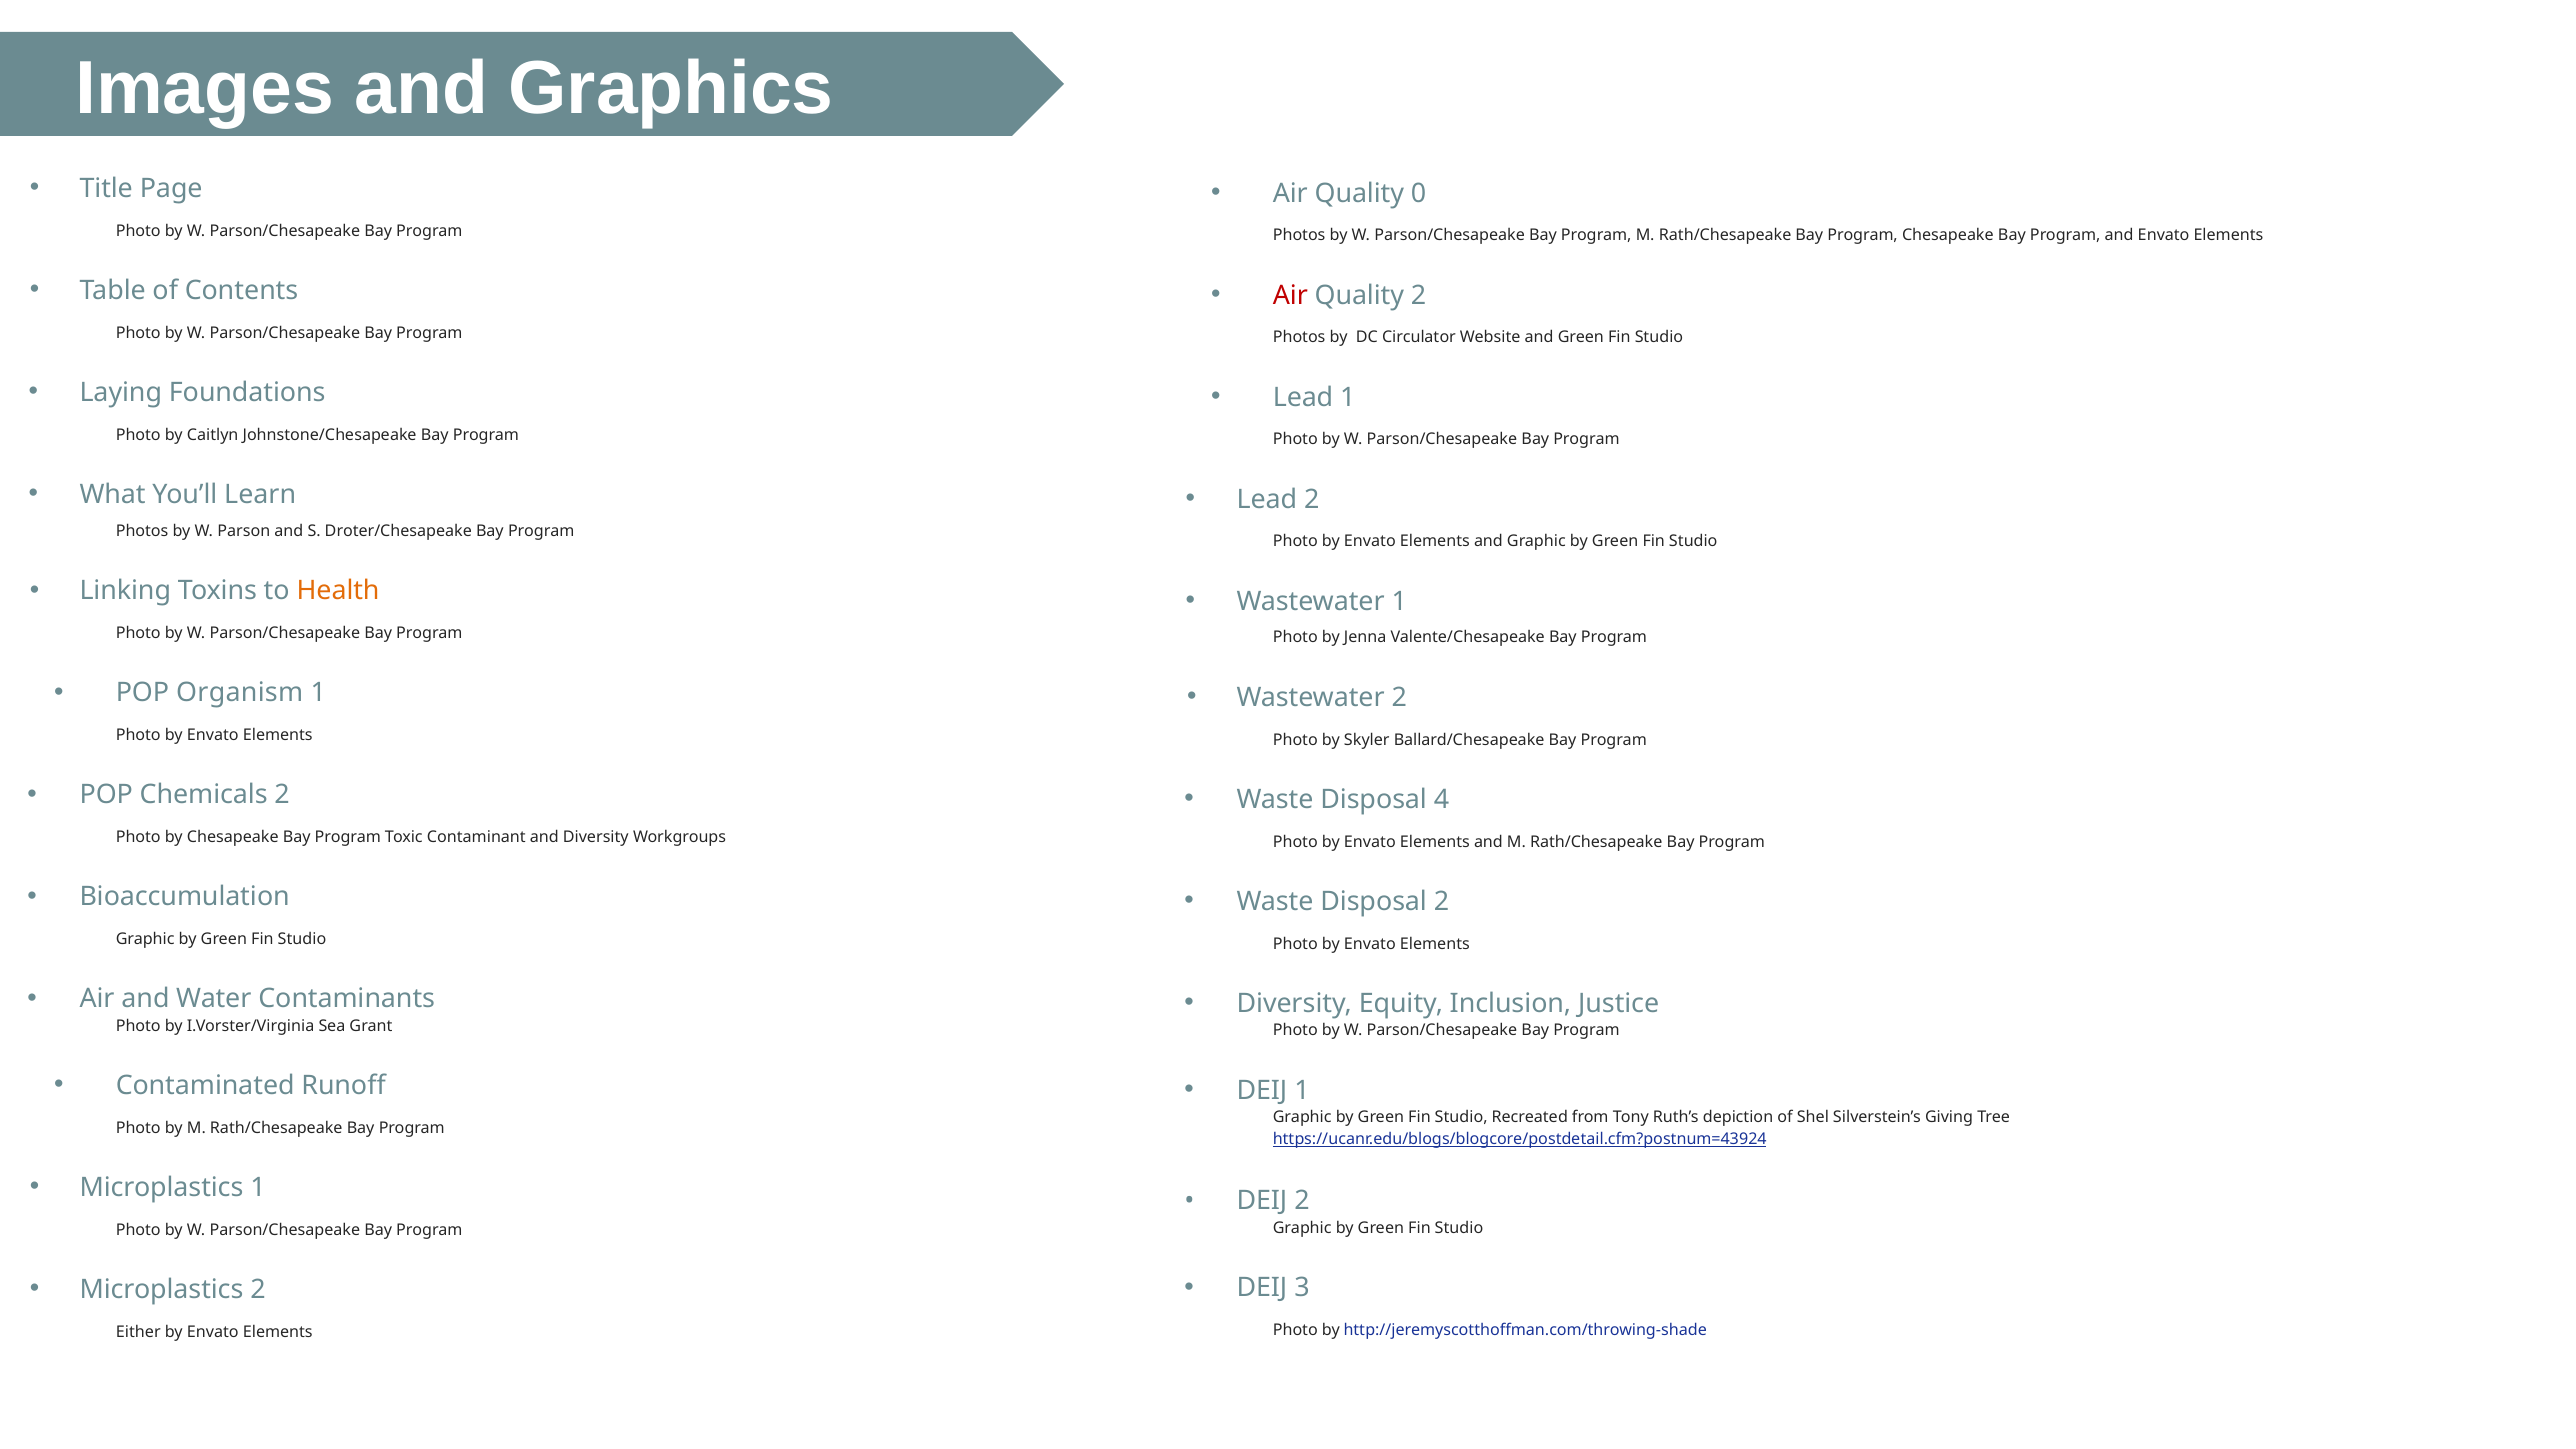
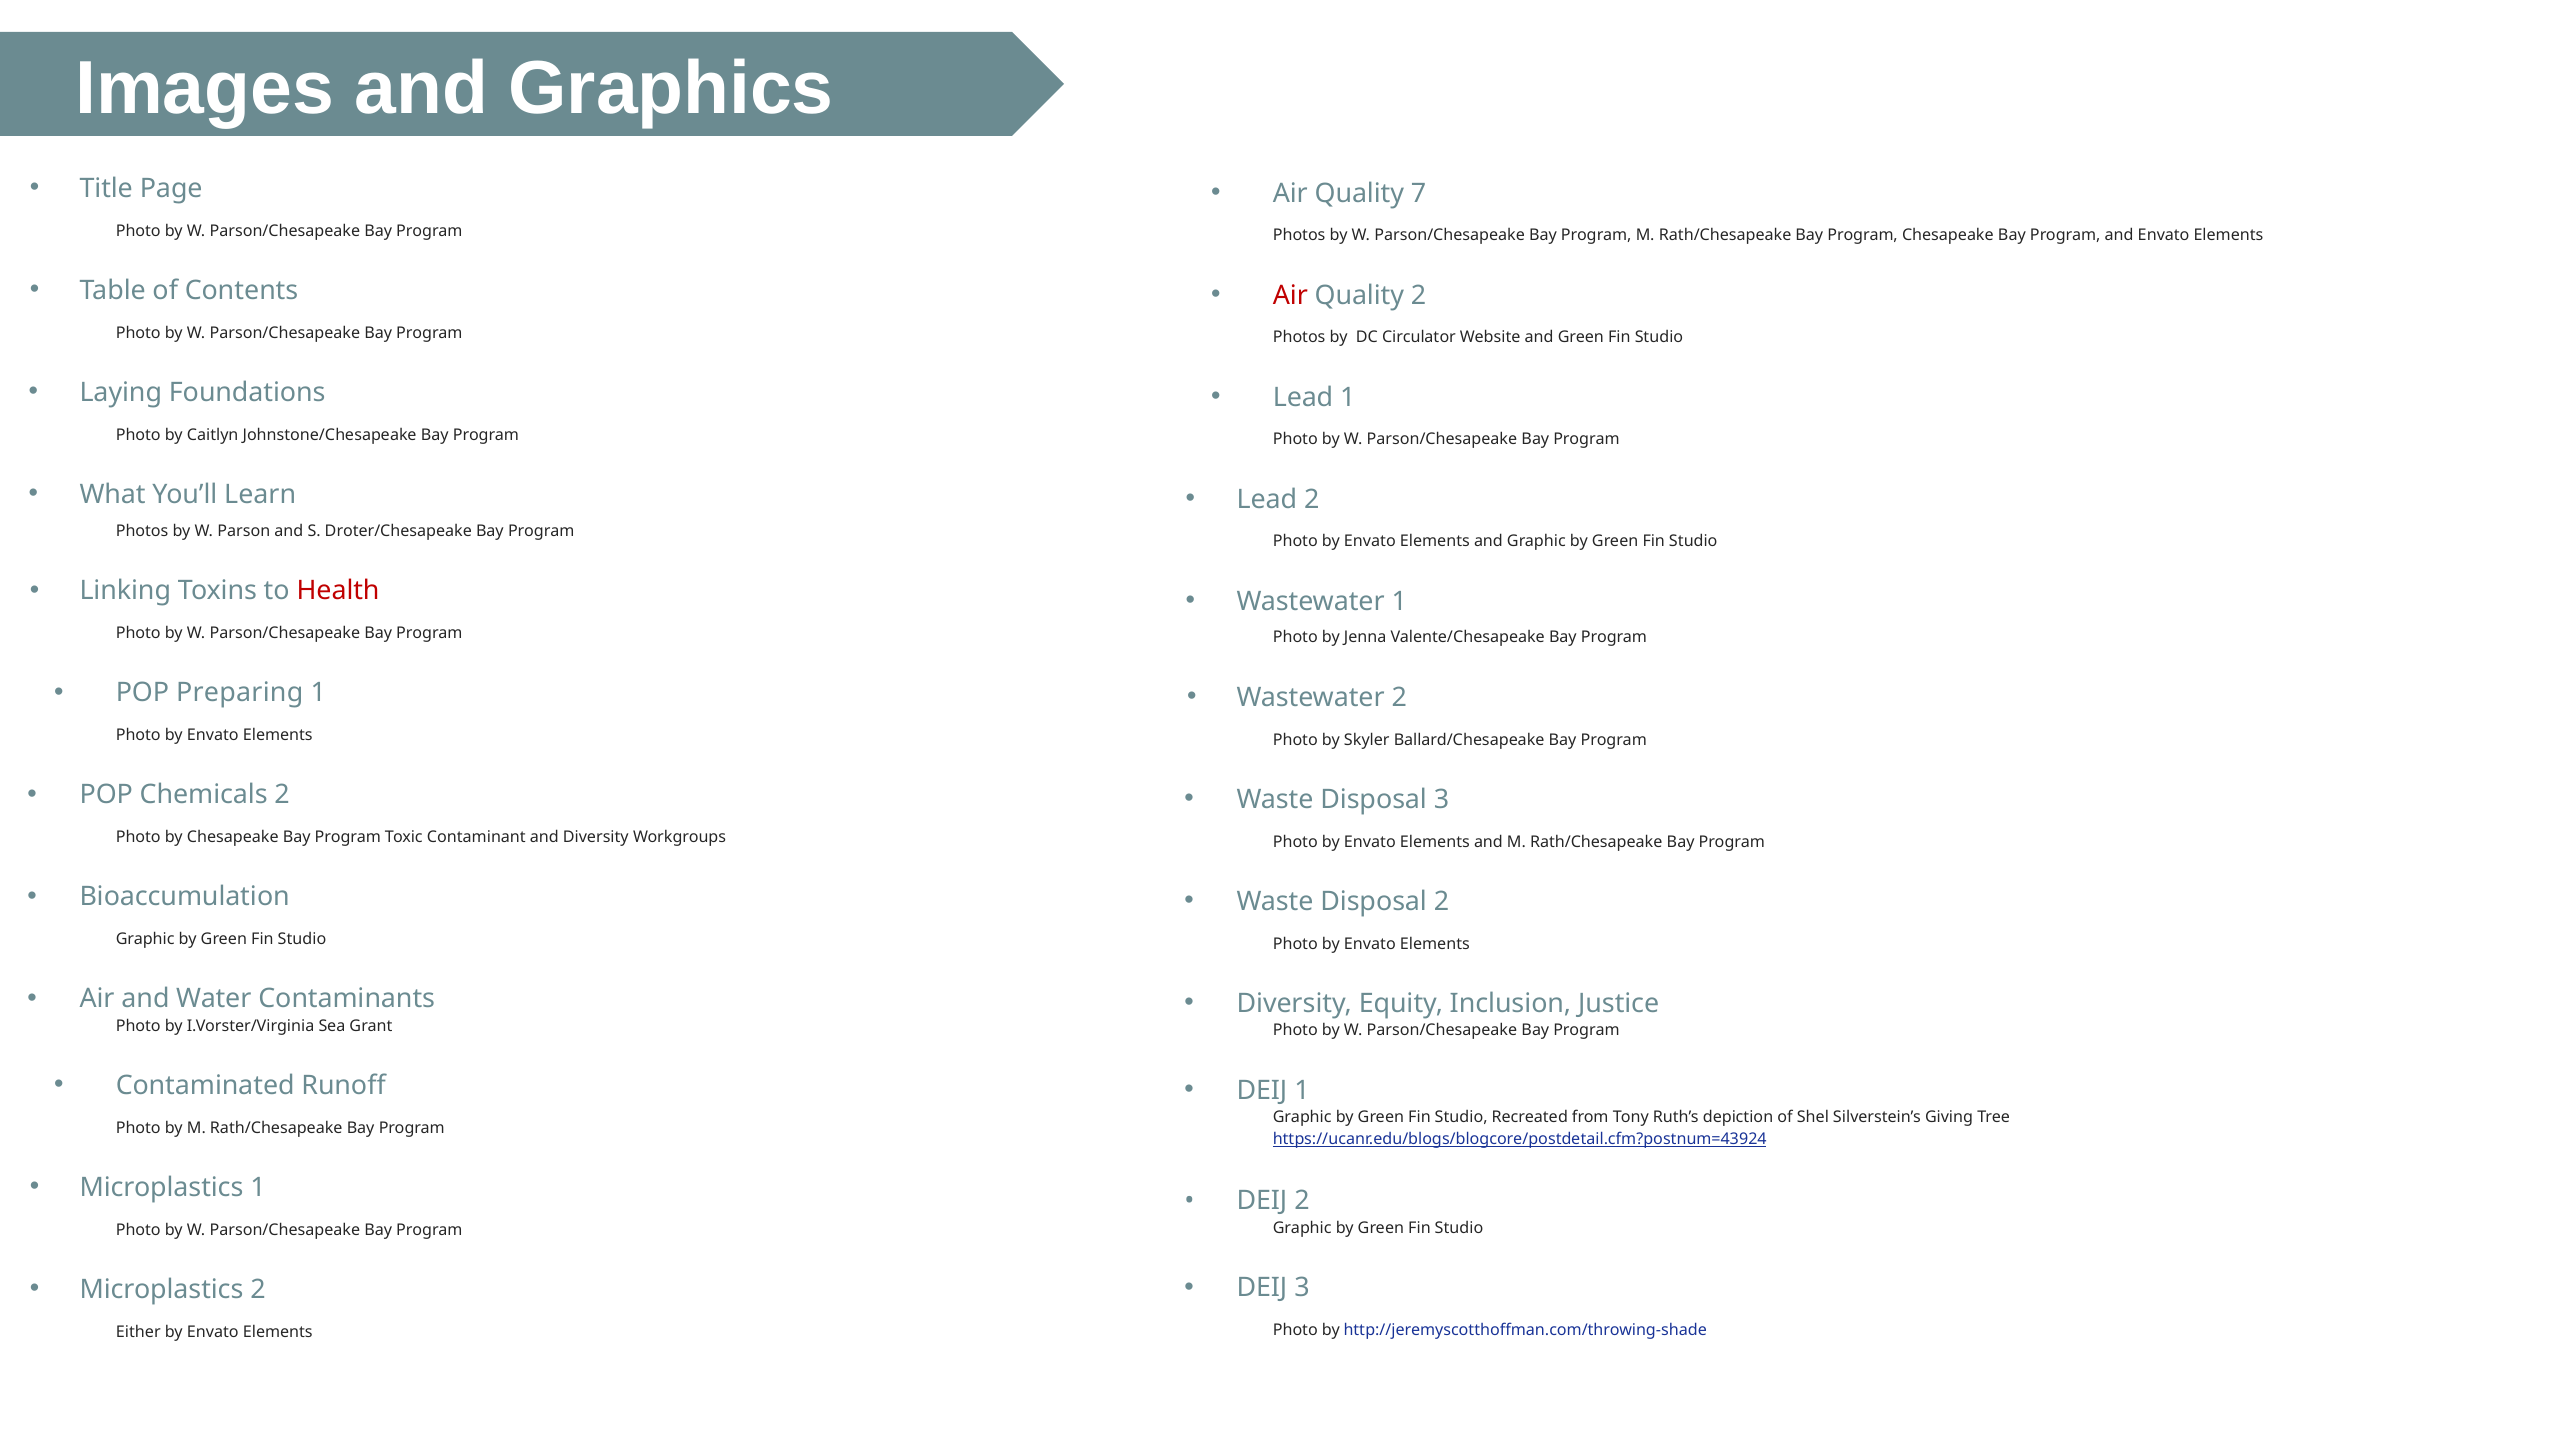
0: 0 -> 7
Health colour: orange -> red
Organism: Organism -> Preparing
Disposal 4: 4 -> 3
